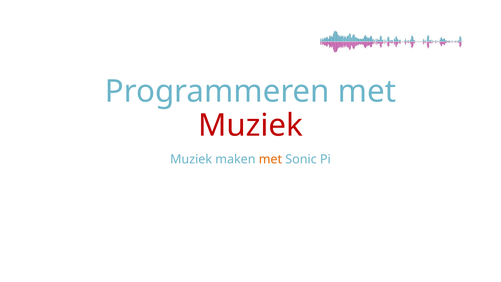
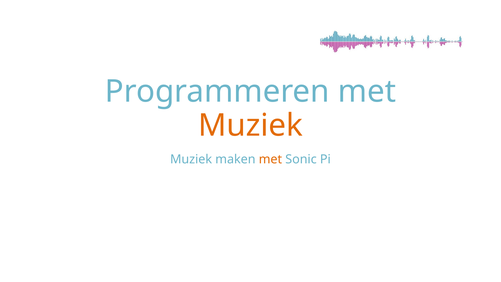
Muziek at (250, 125) colour: red -> orange
